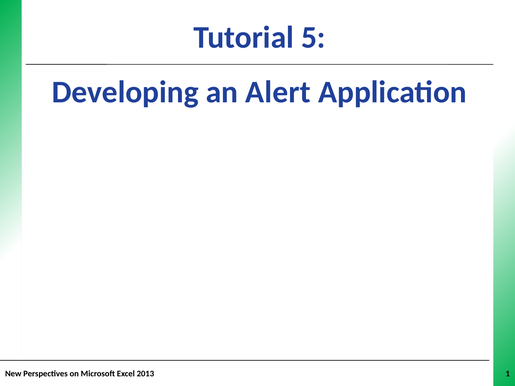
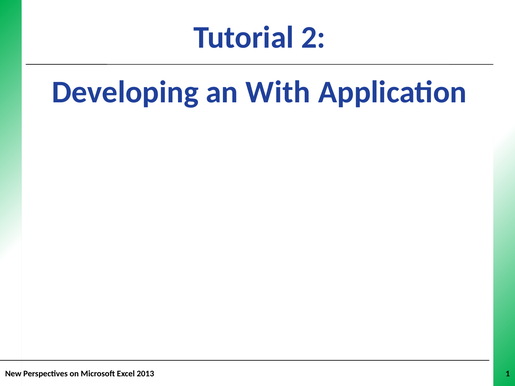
5: 5 -> 2
Alert: Alert -> With
